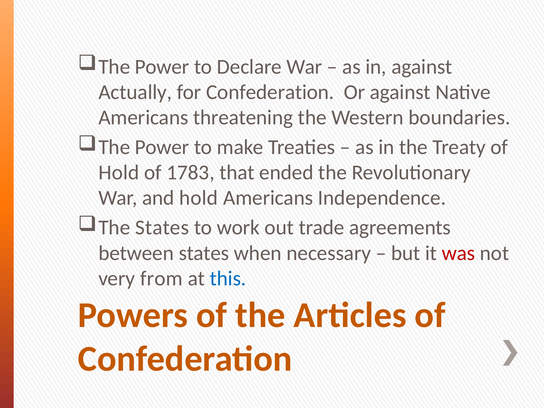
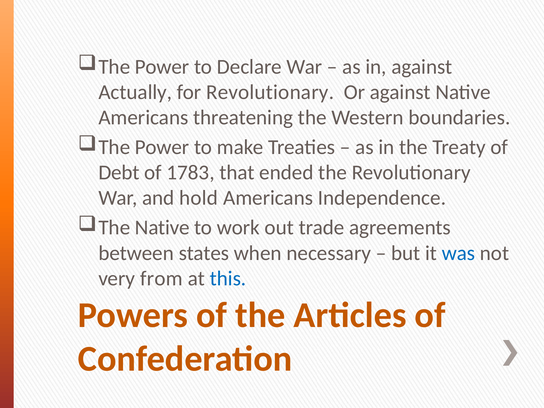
for Confederation: Confederation -> Revolutionary
Hold at (119, 173): Hold -> Debt
The States: States -> Native
was colour: red -> blue
